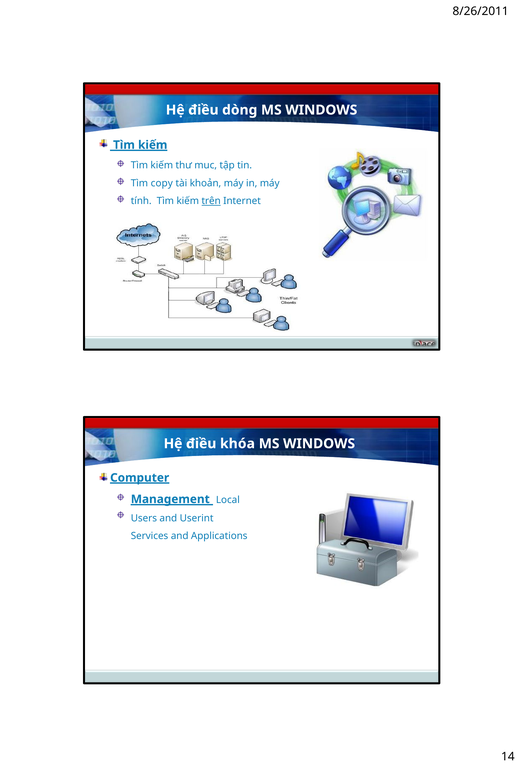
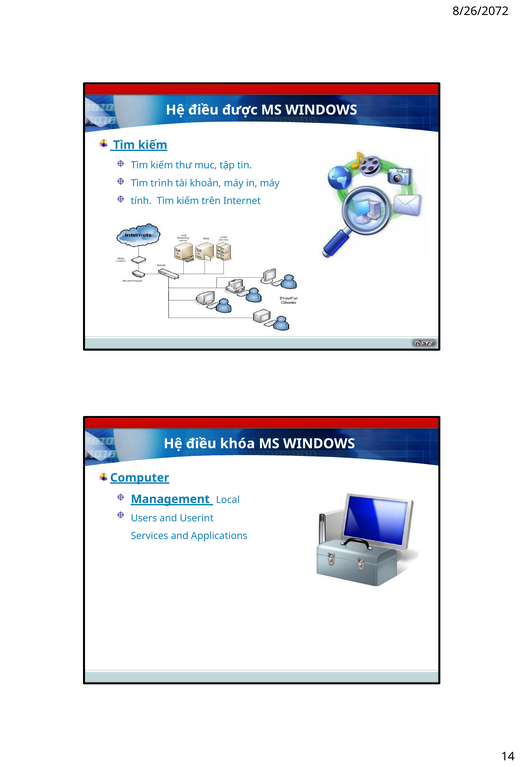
8/26/2011: 8/26/2011 -> 8/26/2072
dòng: dòng -> được
copy: copy -> trình
trên underline: present -> none
